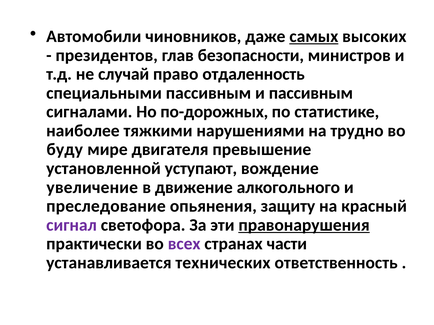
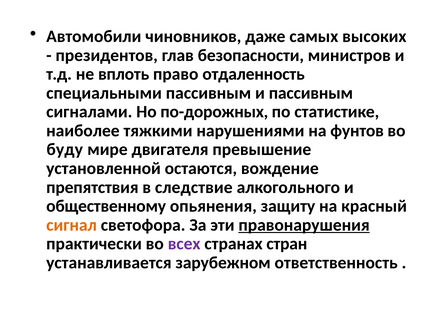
самых underline: present -> none
случай: случай -> вплоть
трудно: трудно -> фунтов
уступают: уступают -> остаются
увеличение: увеличение -> препятствия
движение: движение -> следствие
преследование: преследование -> общественному
сигнал colour: purple -> orange
части: части -> стран
технических: технических -> зарубежном
